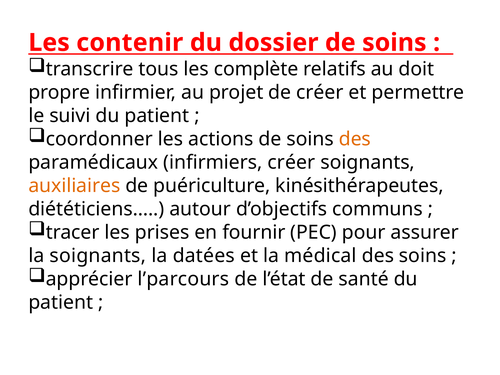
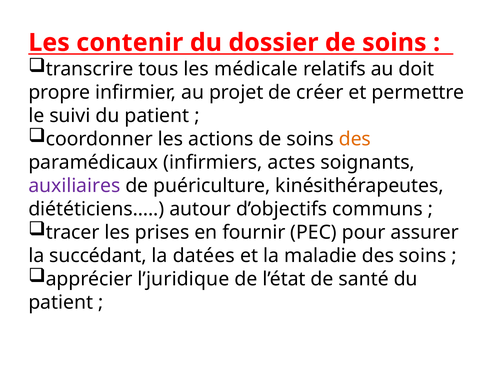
complète: complète -> médicale
infirmiers créer: créer -> actes
auxiliaires colour: orange -> purple
la soignants: soignants -> succédant
médical: médical -> maladie
l’parcours: l’parcours -> l’juridique
